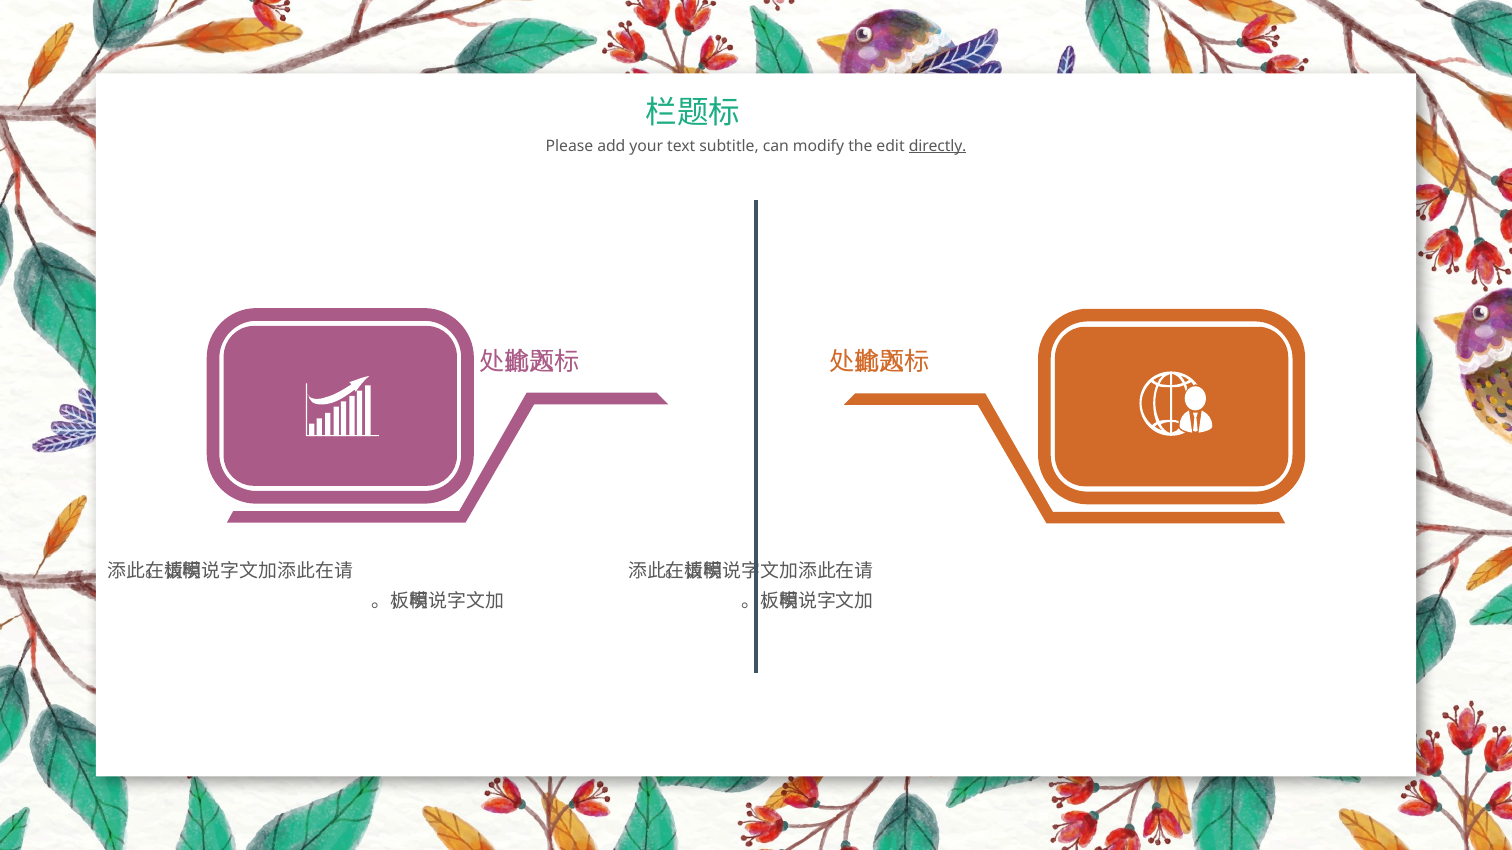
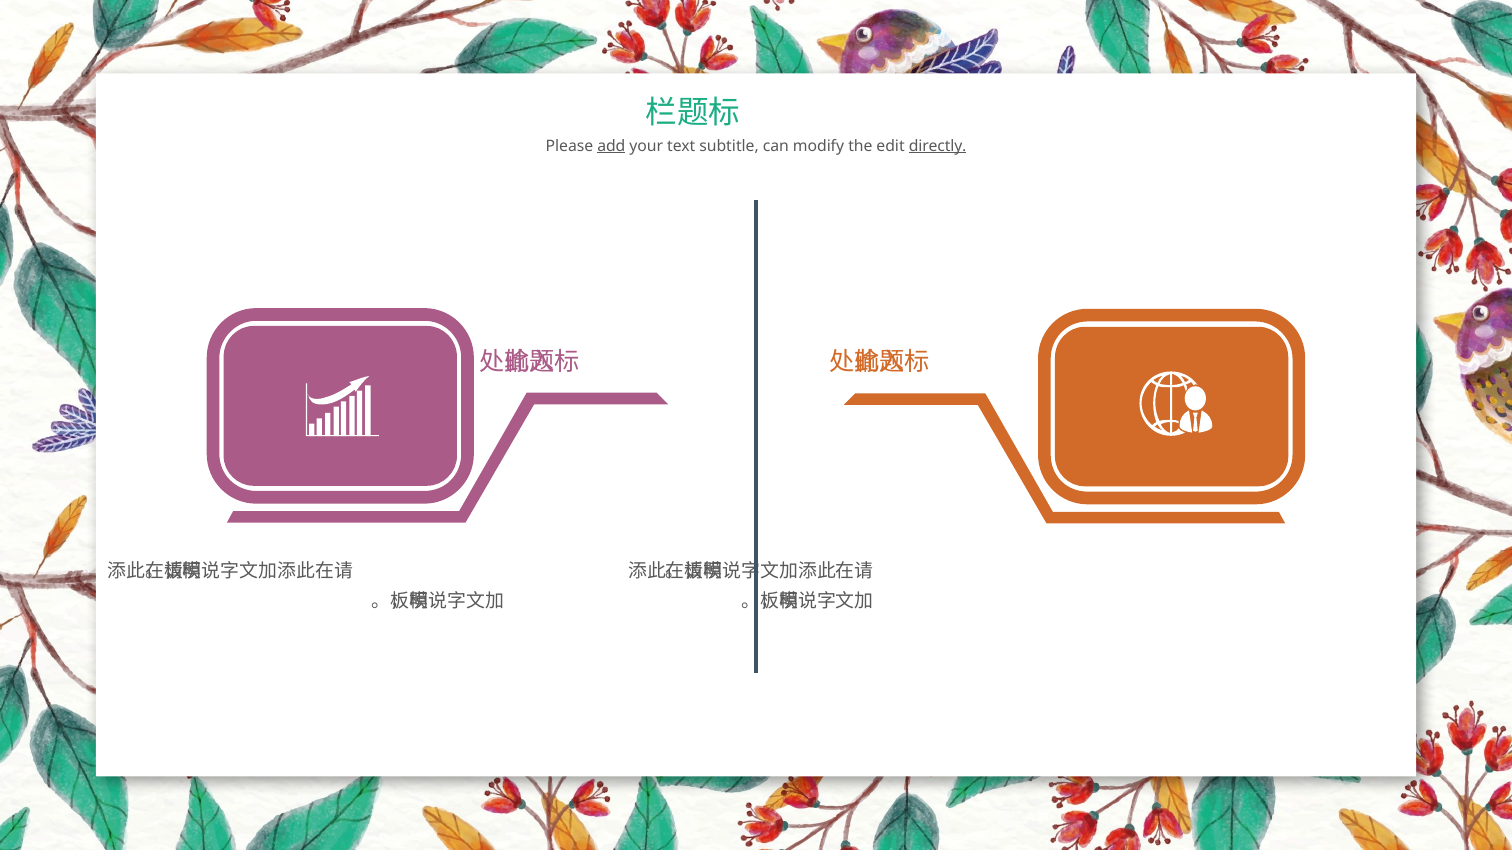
add underline: none -> present
